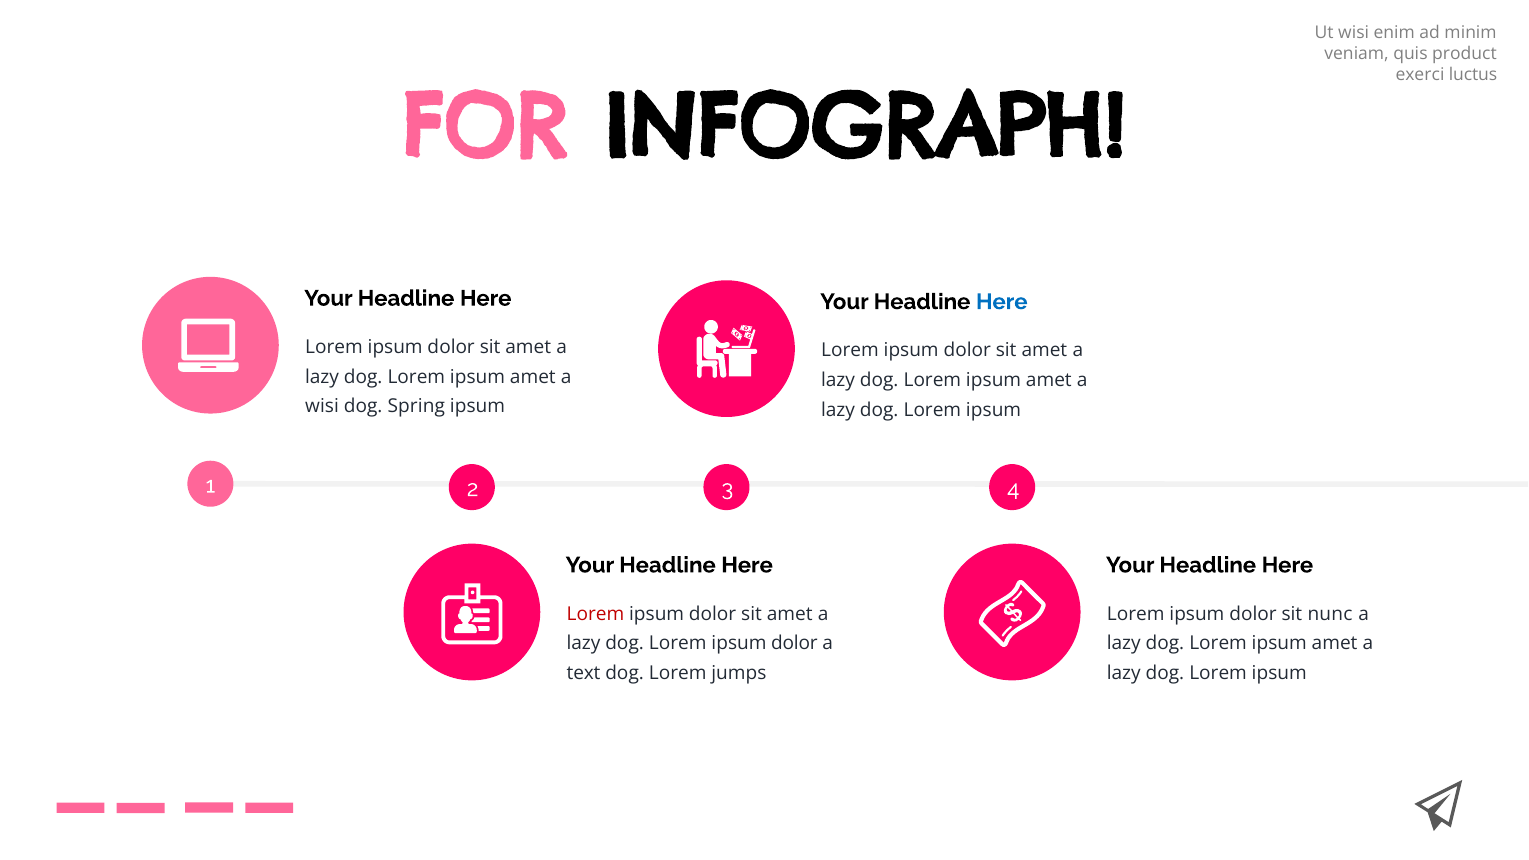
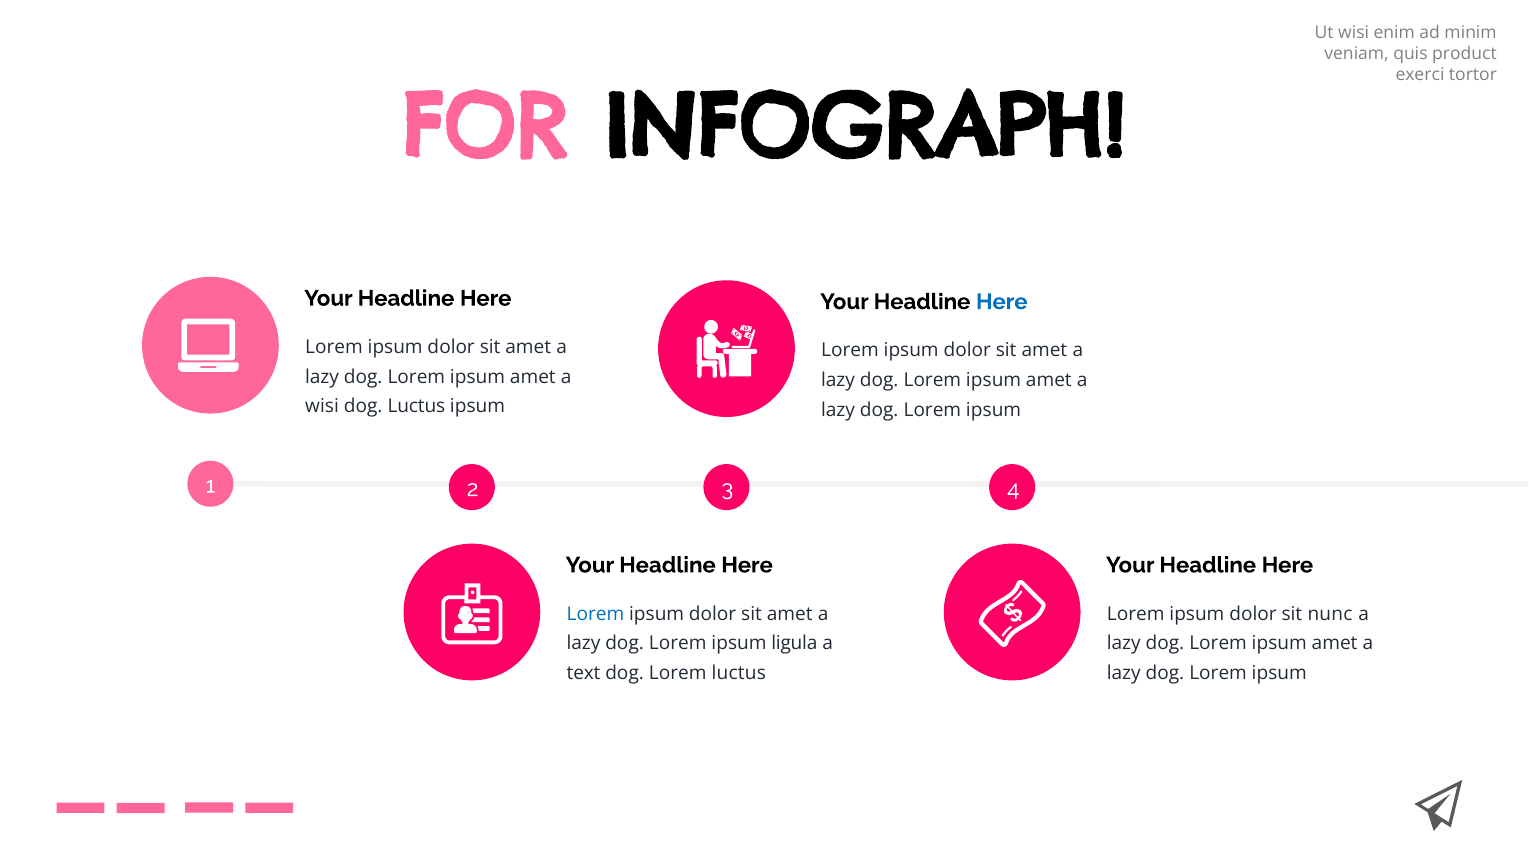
luctus: luctus -> tortor
dog Spring: Spring -> Luctus
Lorem at (595, 614) colour: red -> blue
dog Lorem ipsum dolor: dolor -> ligula
Lorem jumps: jumps -> luctus
